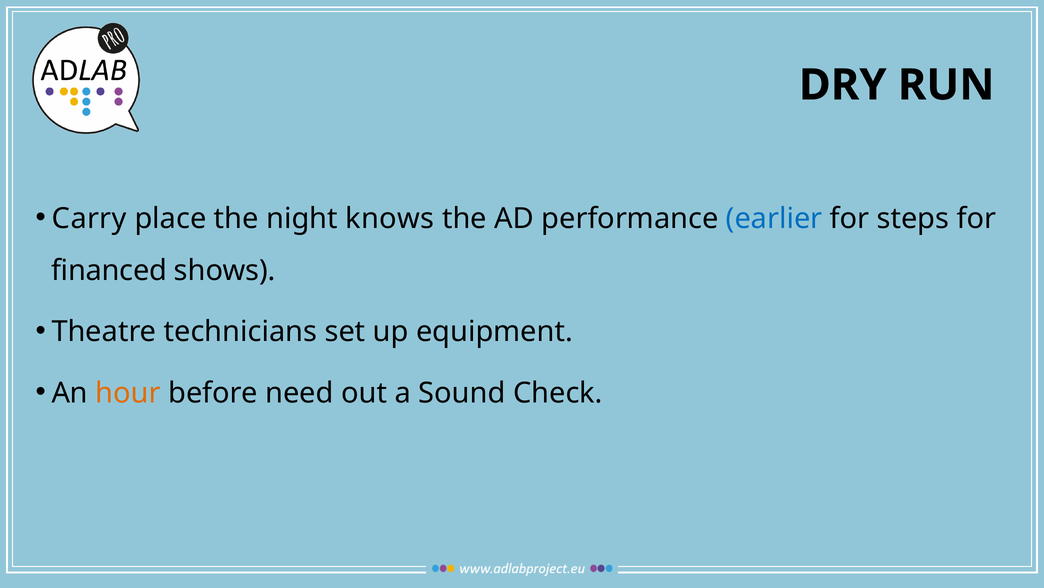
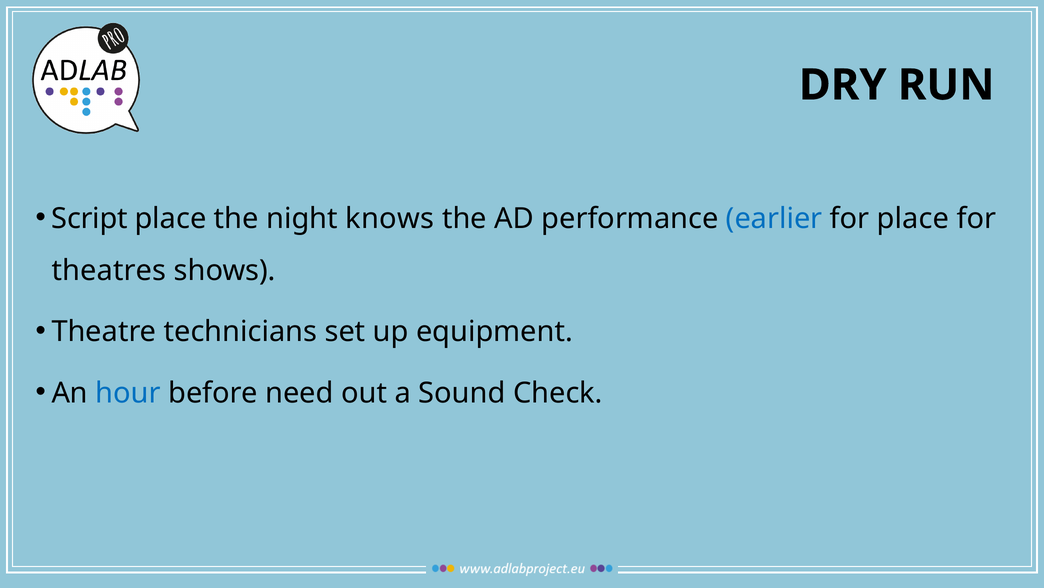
Carry: Carry -> Script
for steps: steps -> place
financed: financed -> theatres
hour colour: orange -> blue
